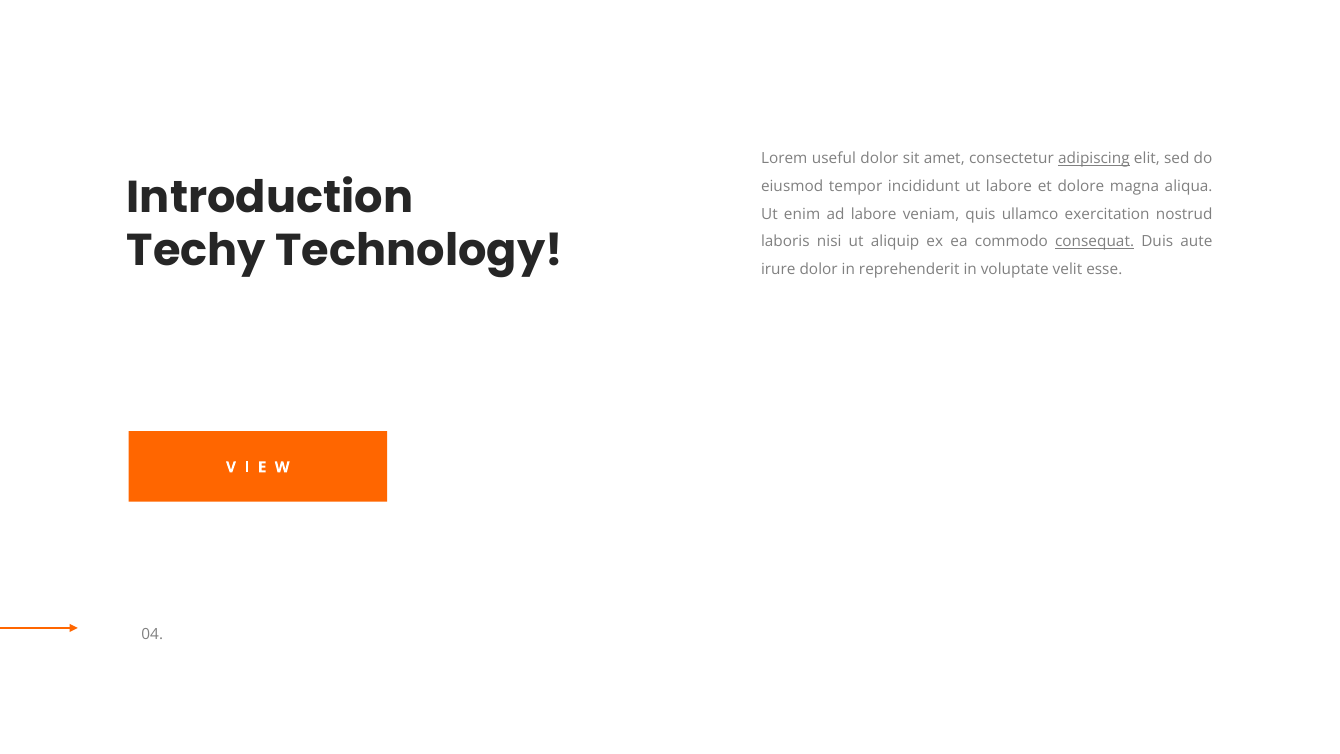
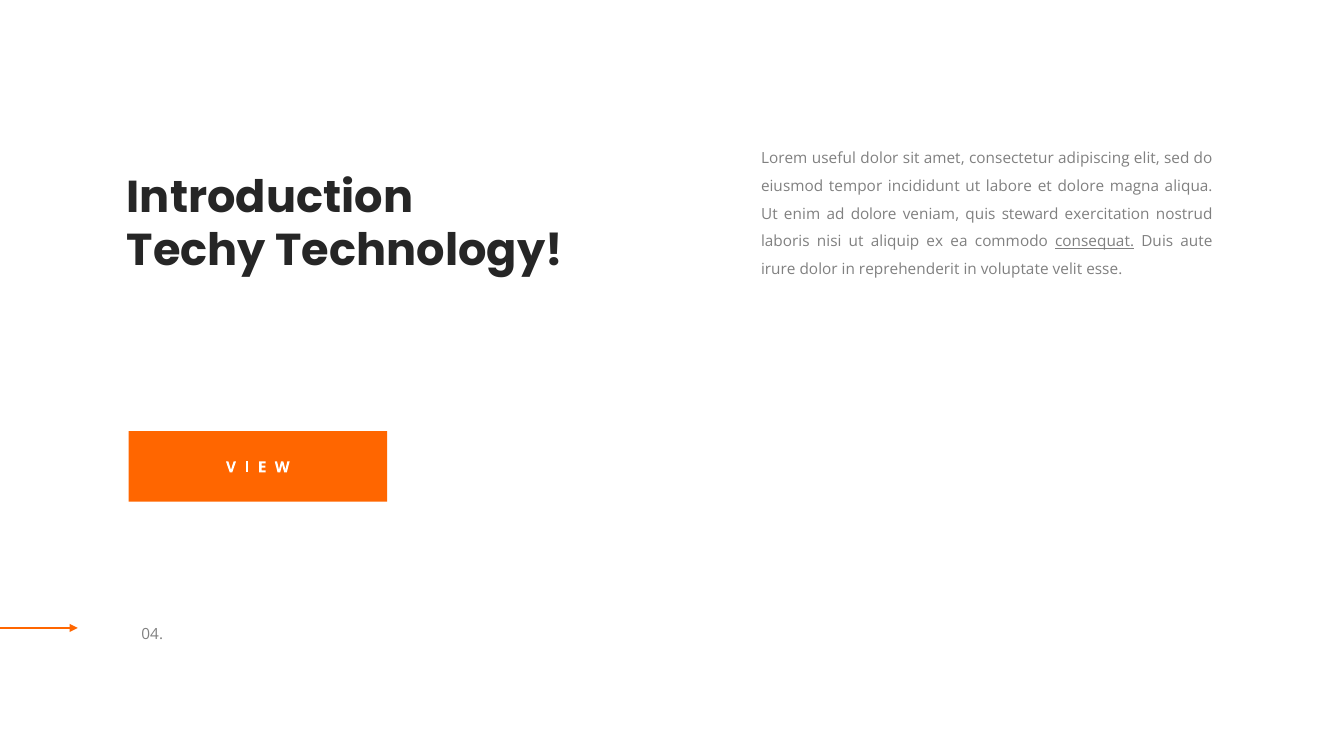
adipiscing underline: present -> none
ad labore: labore -> dolore
ullamco: ullamco -> steward
